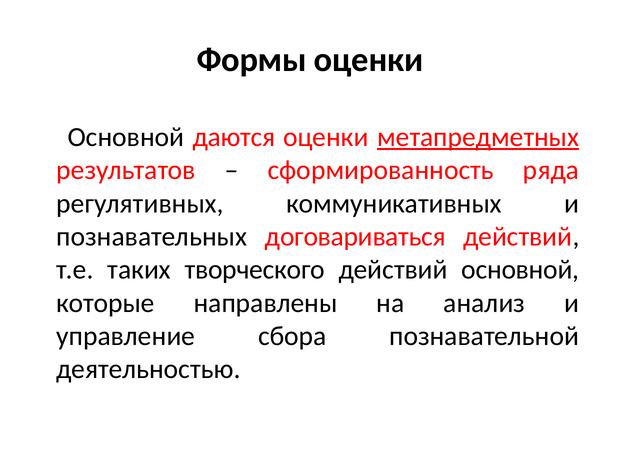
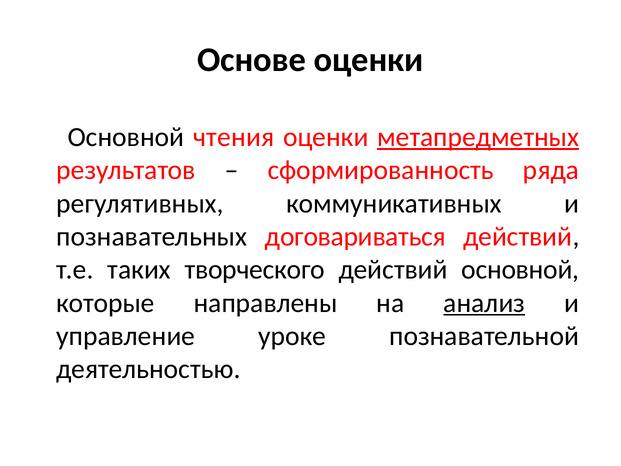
Формы: Формы -> Основе
даются: даются -> чтения
анализ underline: none -> present
сбора: сбора -> уроке
